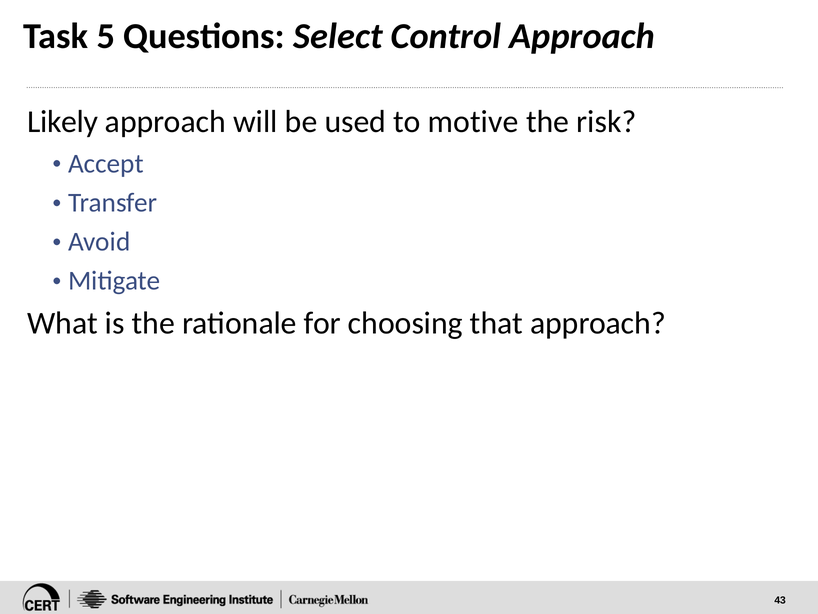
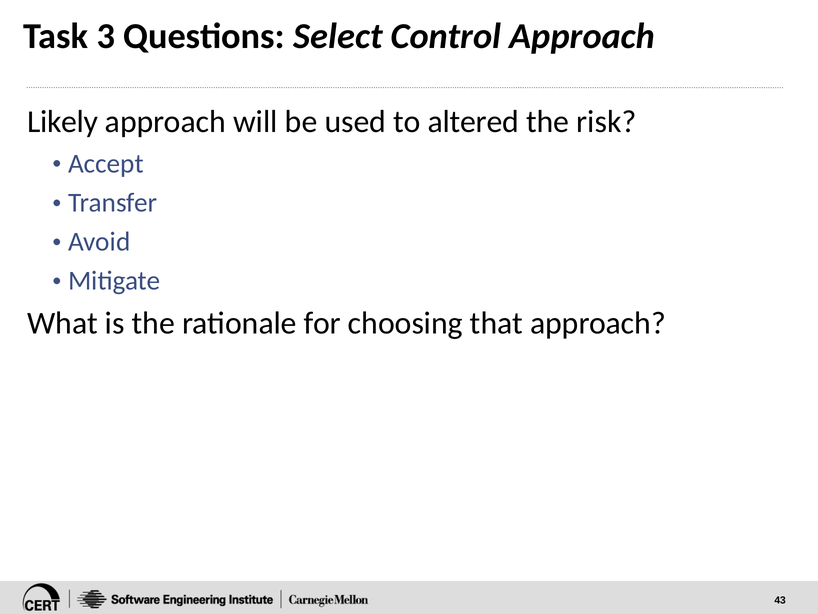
5: 5 -> 3
motive: motive -> altered
